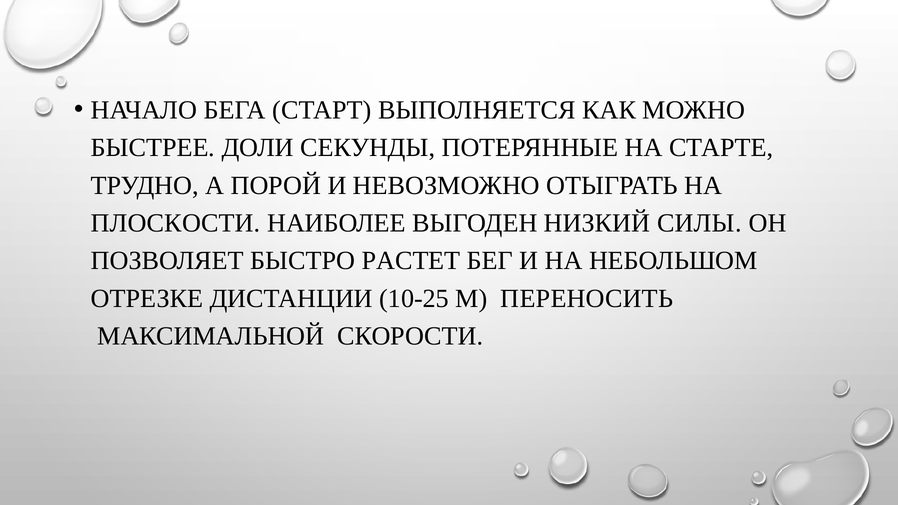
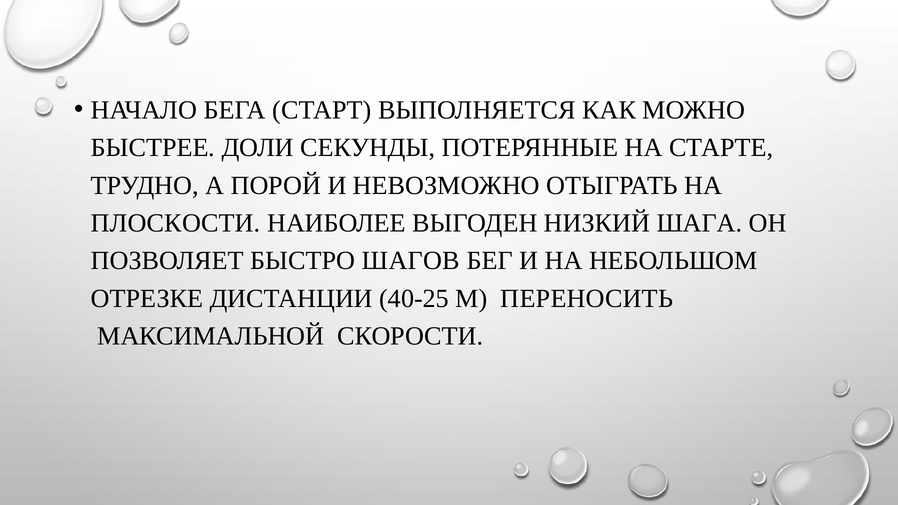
СИЛЫ: СИЛЫ -> ШАГА
РАСТЕТ: РАСТЕТ -> ШАГОВ
10-25: 10-25 -> 40-25
